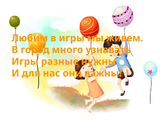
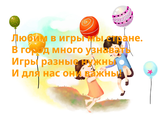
живем: живем -> стране
